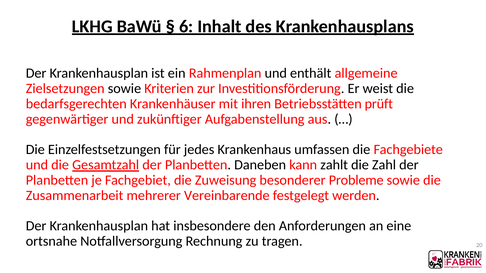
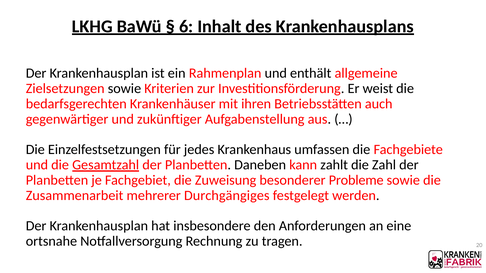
prüft: prüft -> auch
Vereinbarende: Vereinbarende -> Durchgängiges
